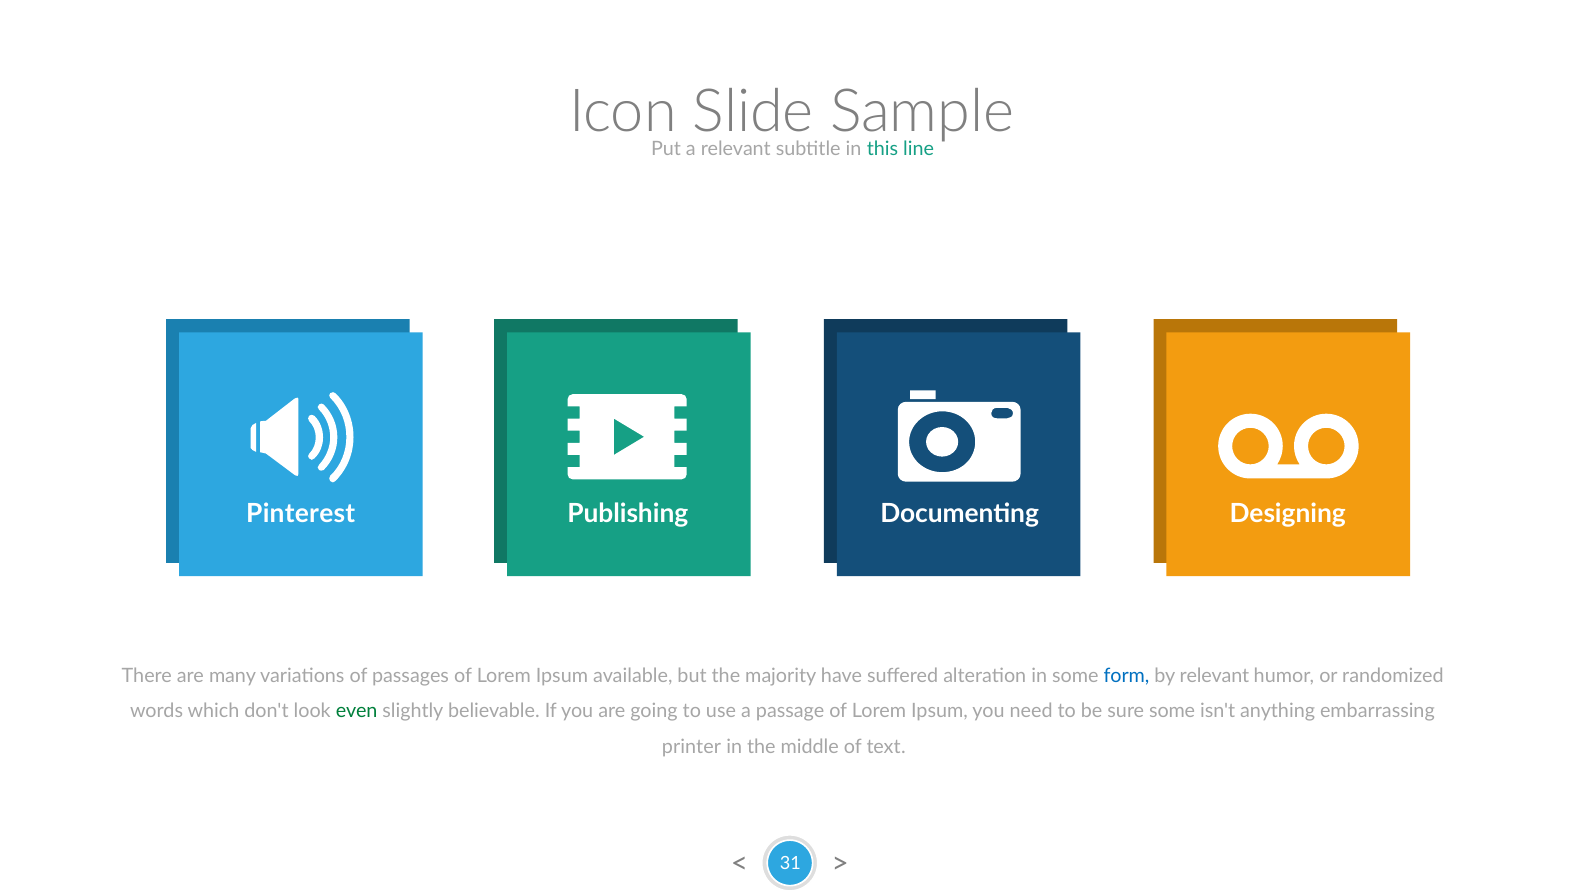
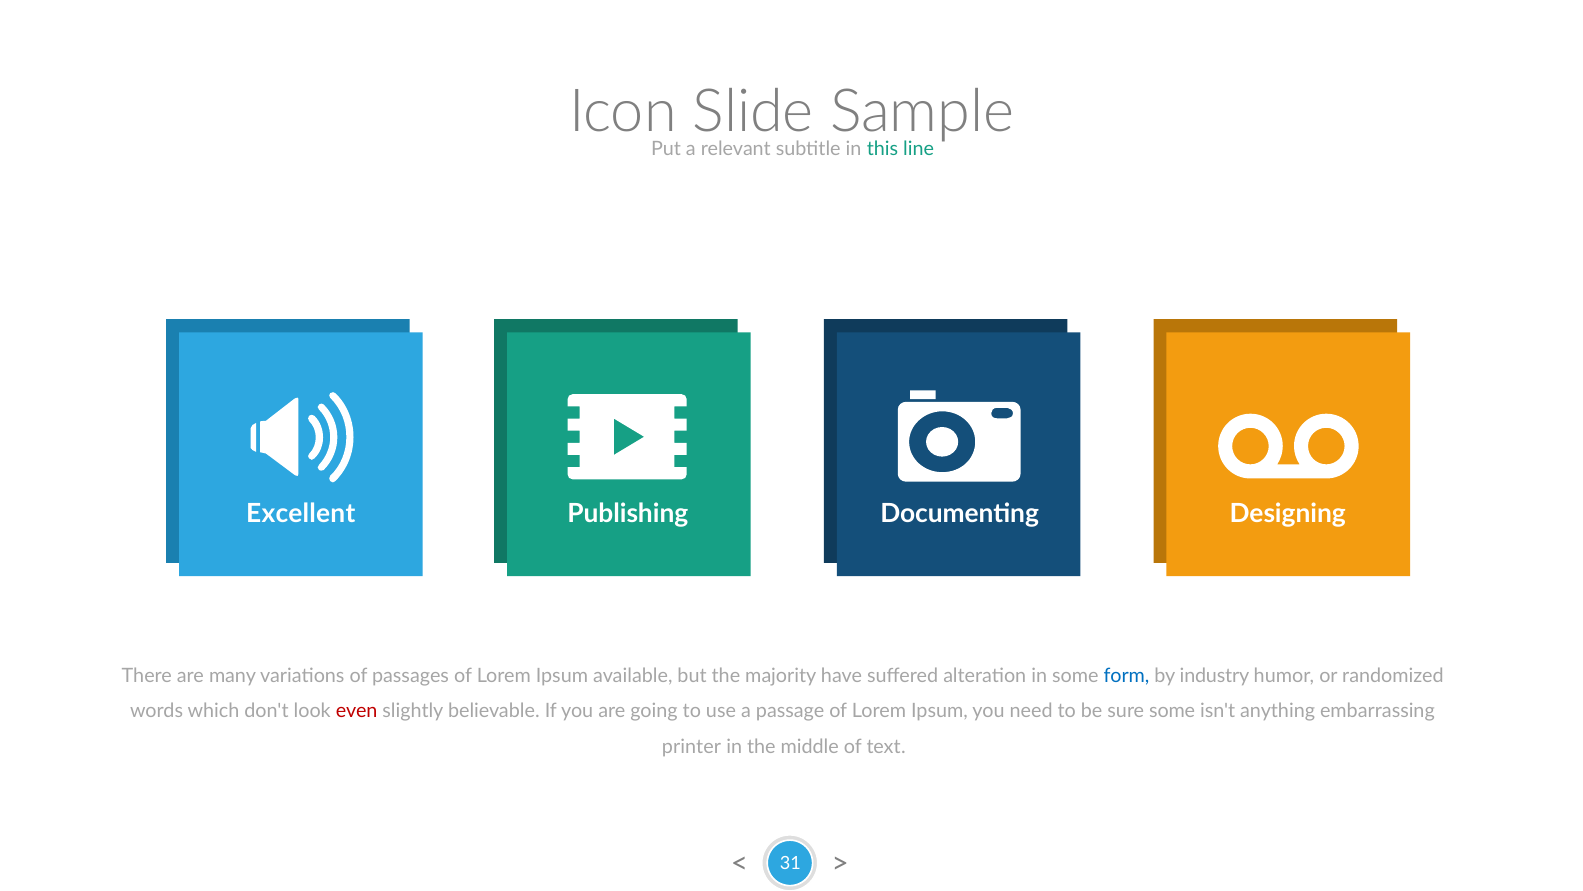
Pinterest: Pinterest -> Excellent
by relevant: relevant -> industry
even colour: green -> red
